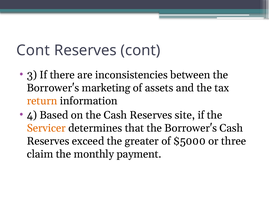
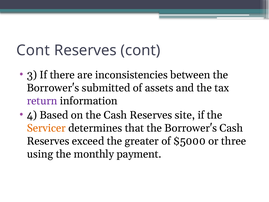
marketing: marketing -> submitted
return colour: orange -> purple
claim: claim -> using
